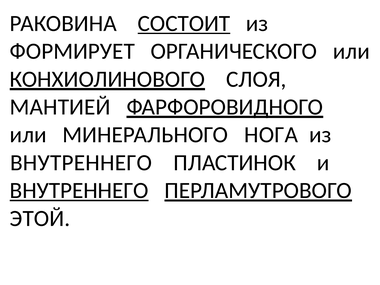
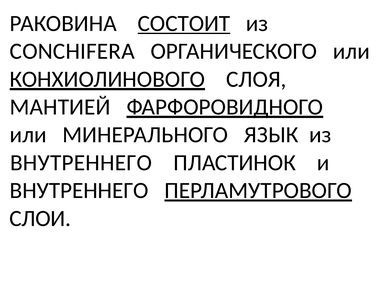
ФОРМИРУЕТ: ФОРМИРУЕТ -> CONCHIFERA
НОГА: НОГА -> ЯЗЫК
ВНУТРЕННЕГО at (79, 191) underline: present -> none
ЭТОЙ: ЭТОЙ -> СЛОИ
